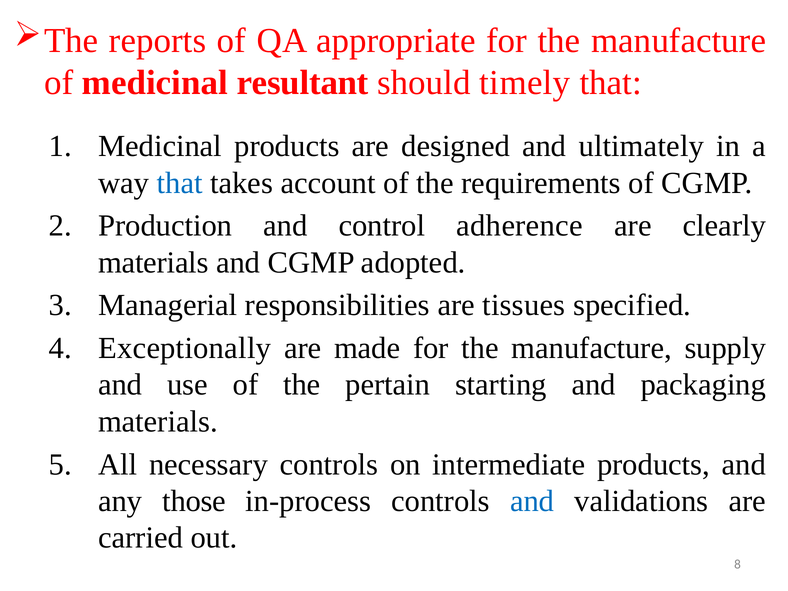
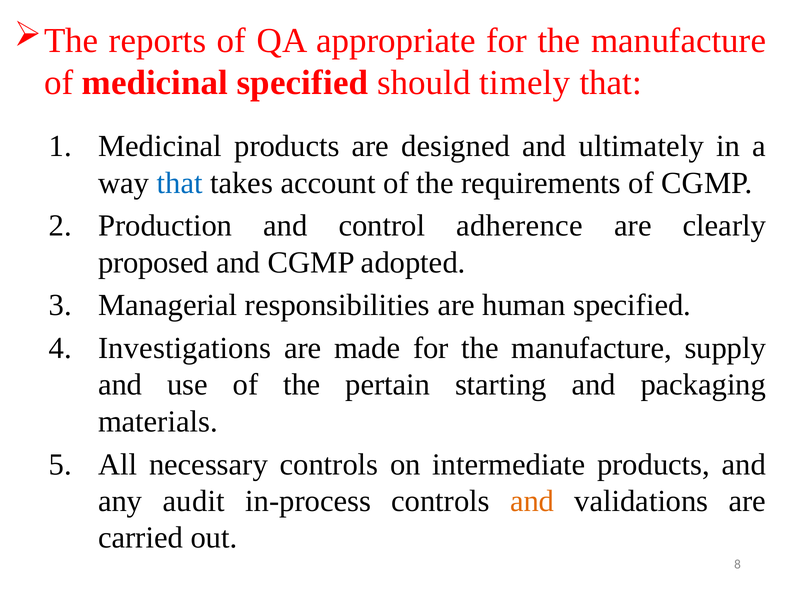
medicinal resultant: resultant -> specified
materials at (153, 262): materials -> proposed
tissues: tissues -> human
Exceptionally: Exceptionally -> Investigations
those: those -> audit
and at (532, 501) colour: blue -> orange
